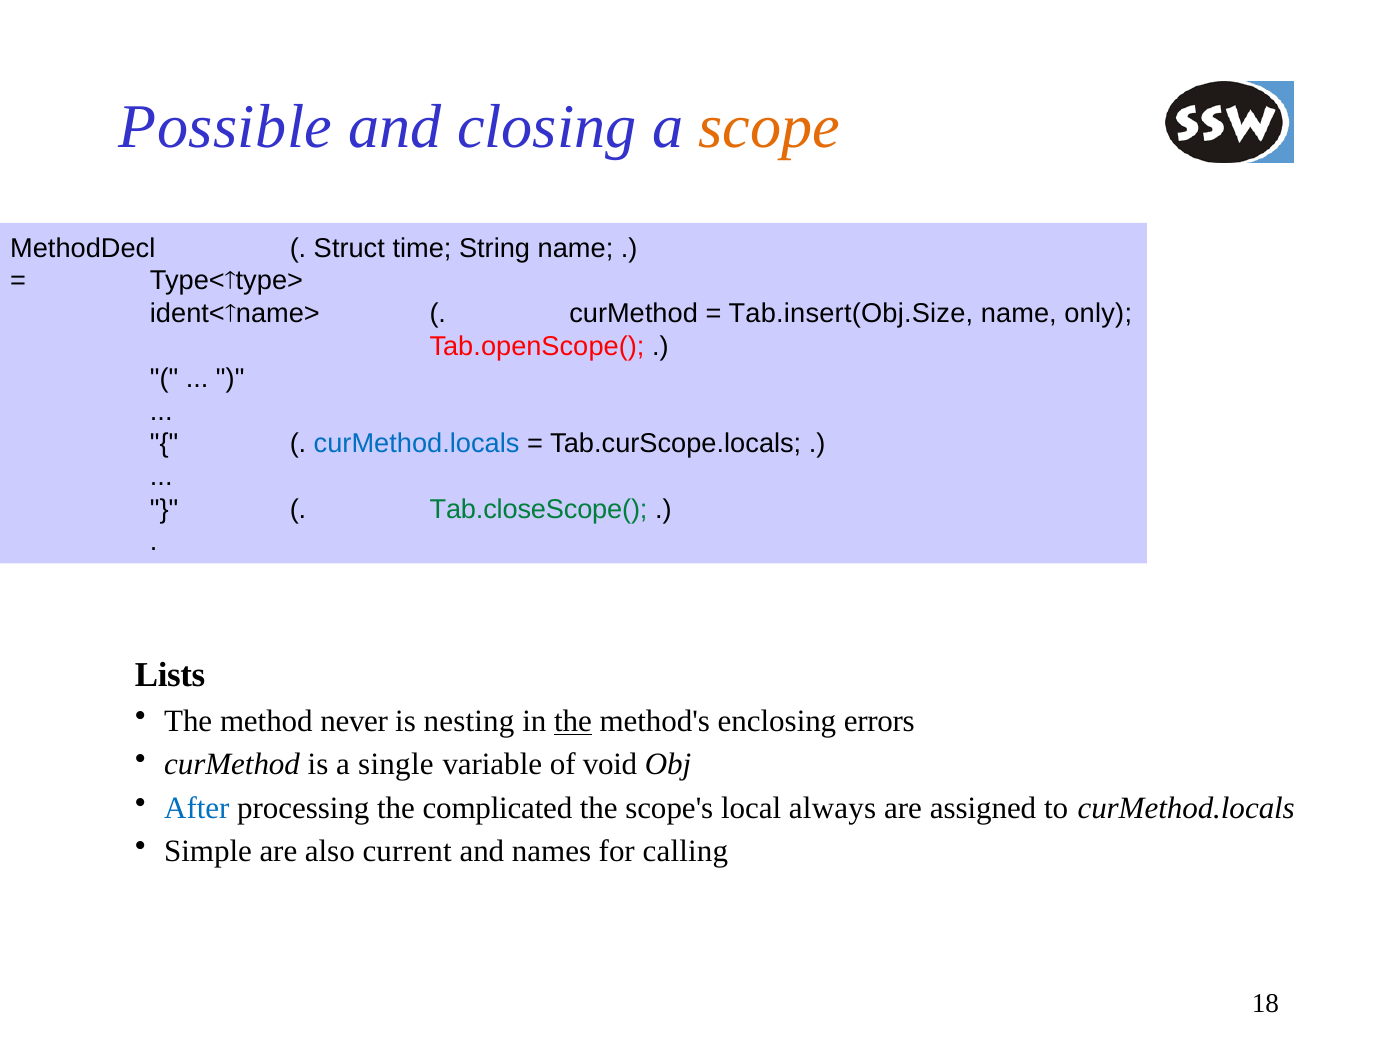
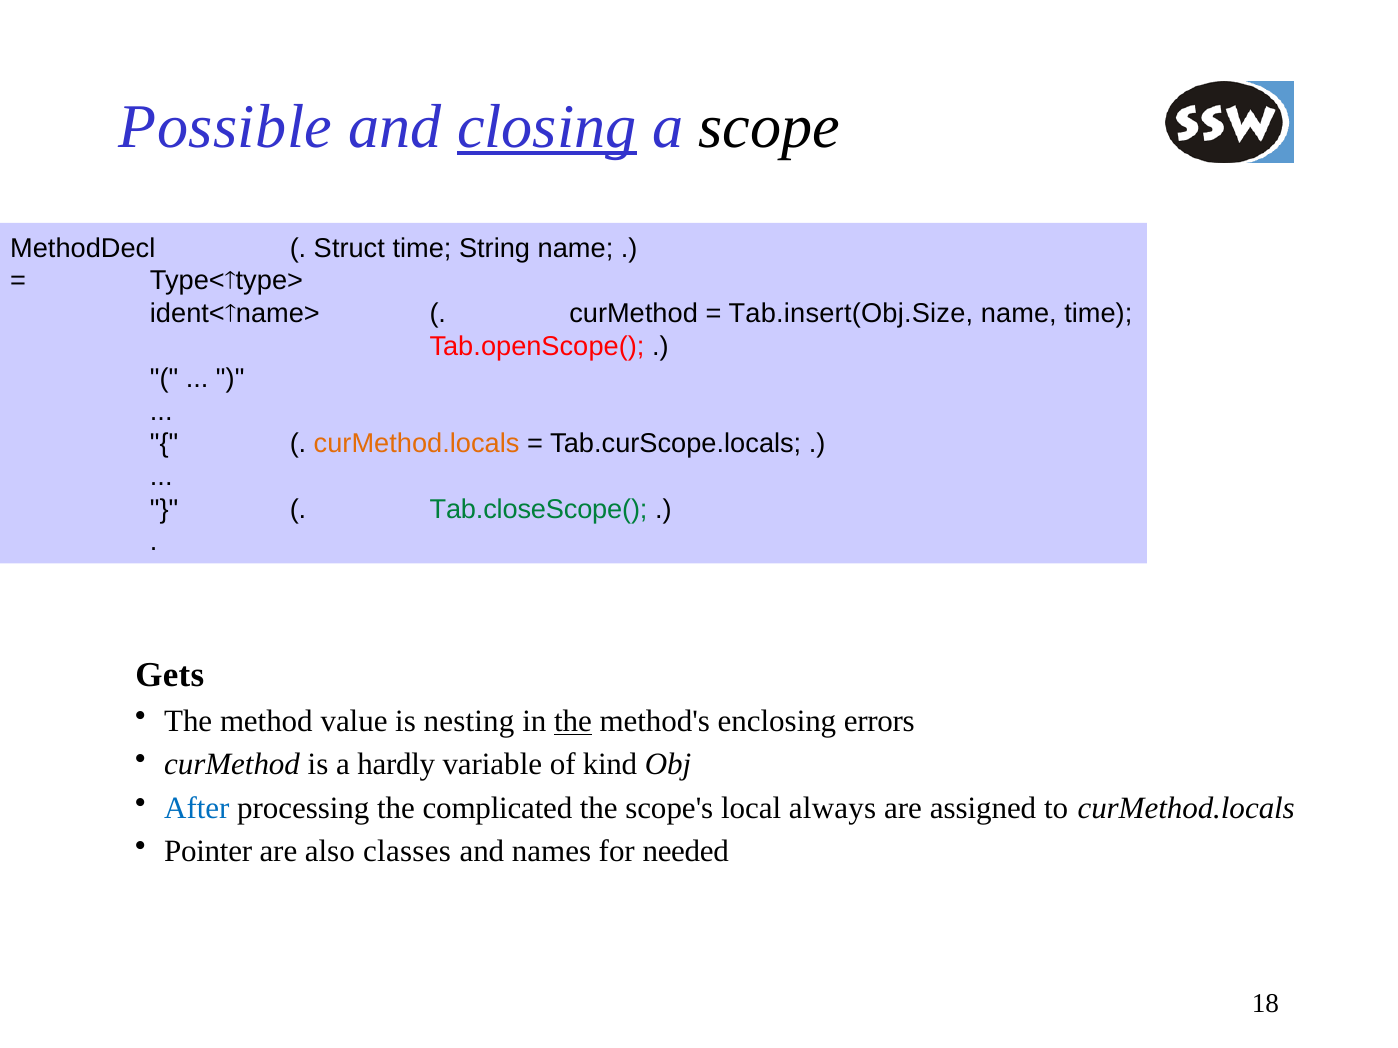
closing underline: none -> present
scope colour: orange -> black
name only: only -> time
curMethod.locals at (417, 444) colour: blue -> orange
Lists: Lists -> Gets
never: never -> value
single: single -> hardly
void: void -> kind
Simple: Simple -> Pointer
current: current -> classes
calling: calling -> needed
